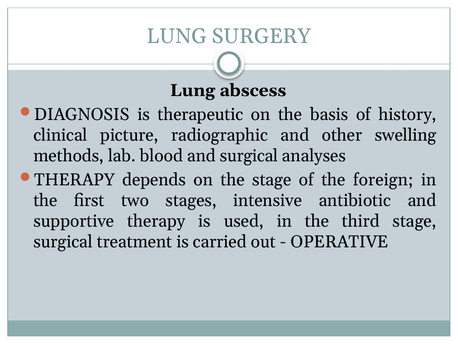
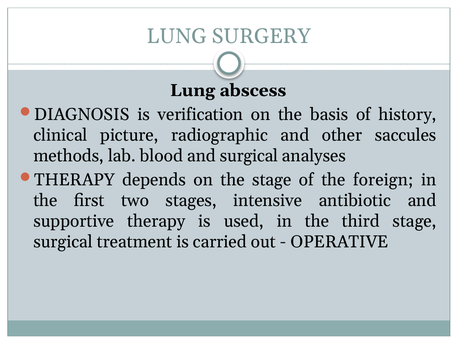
therapeutic: therapeutic -> verification
swelling: swelling -> saccules
